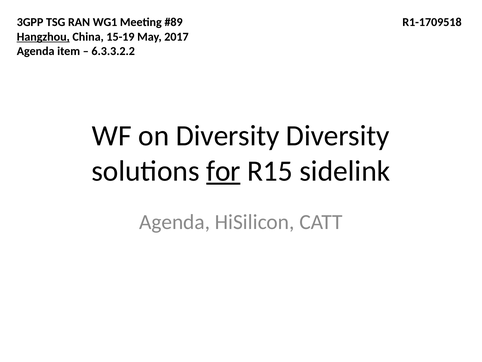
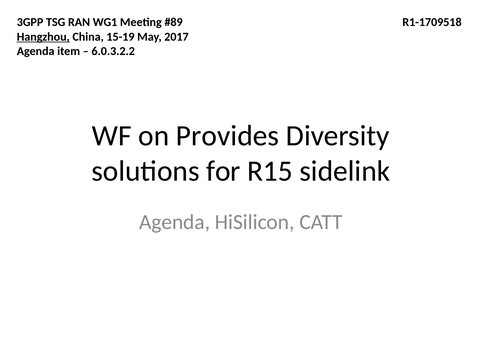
6.3.3.2.2: 6.3.3.2.2 -> 6.0.3.2.2
on Diversity: Diversity -> Provides
for underline: present -> none
